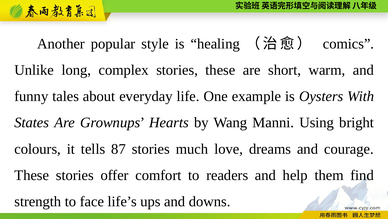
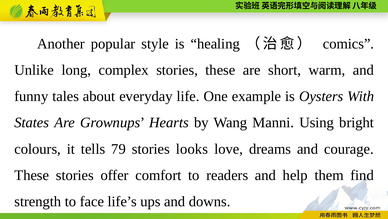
87: 87 -> 79
much: much -> looks
